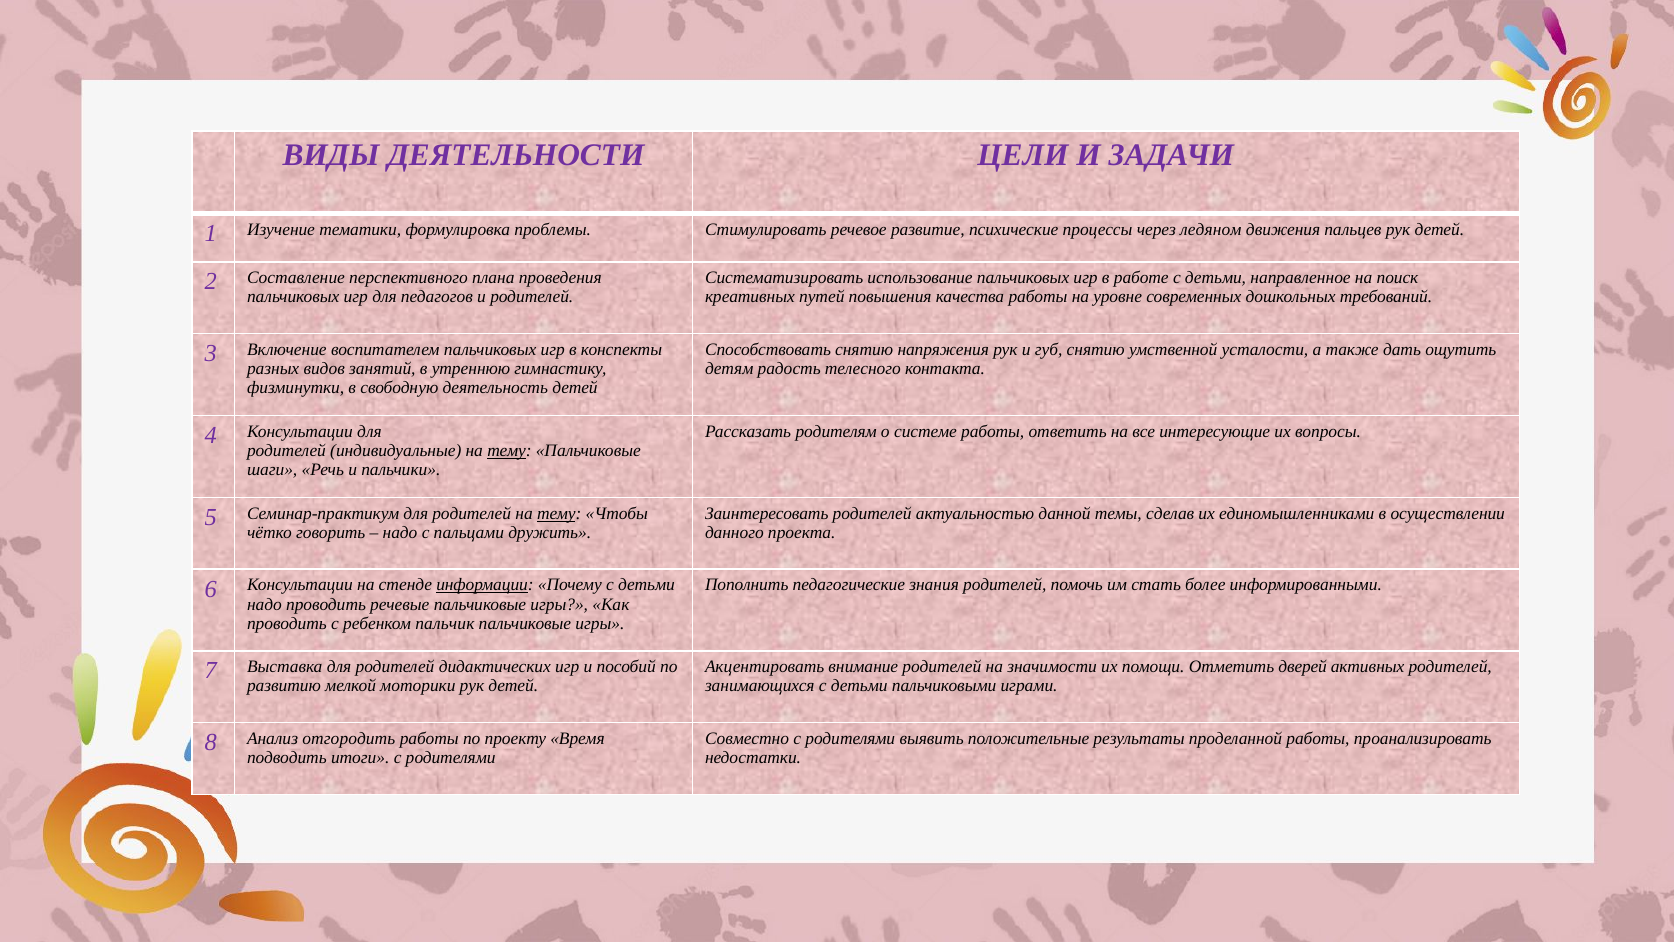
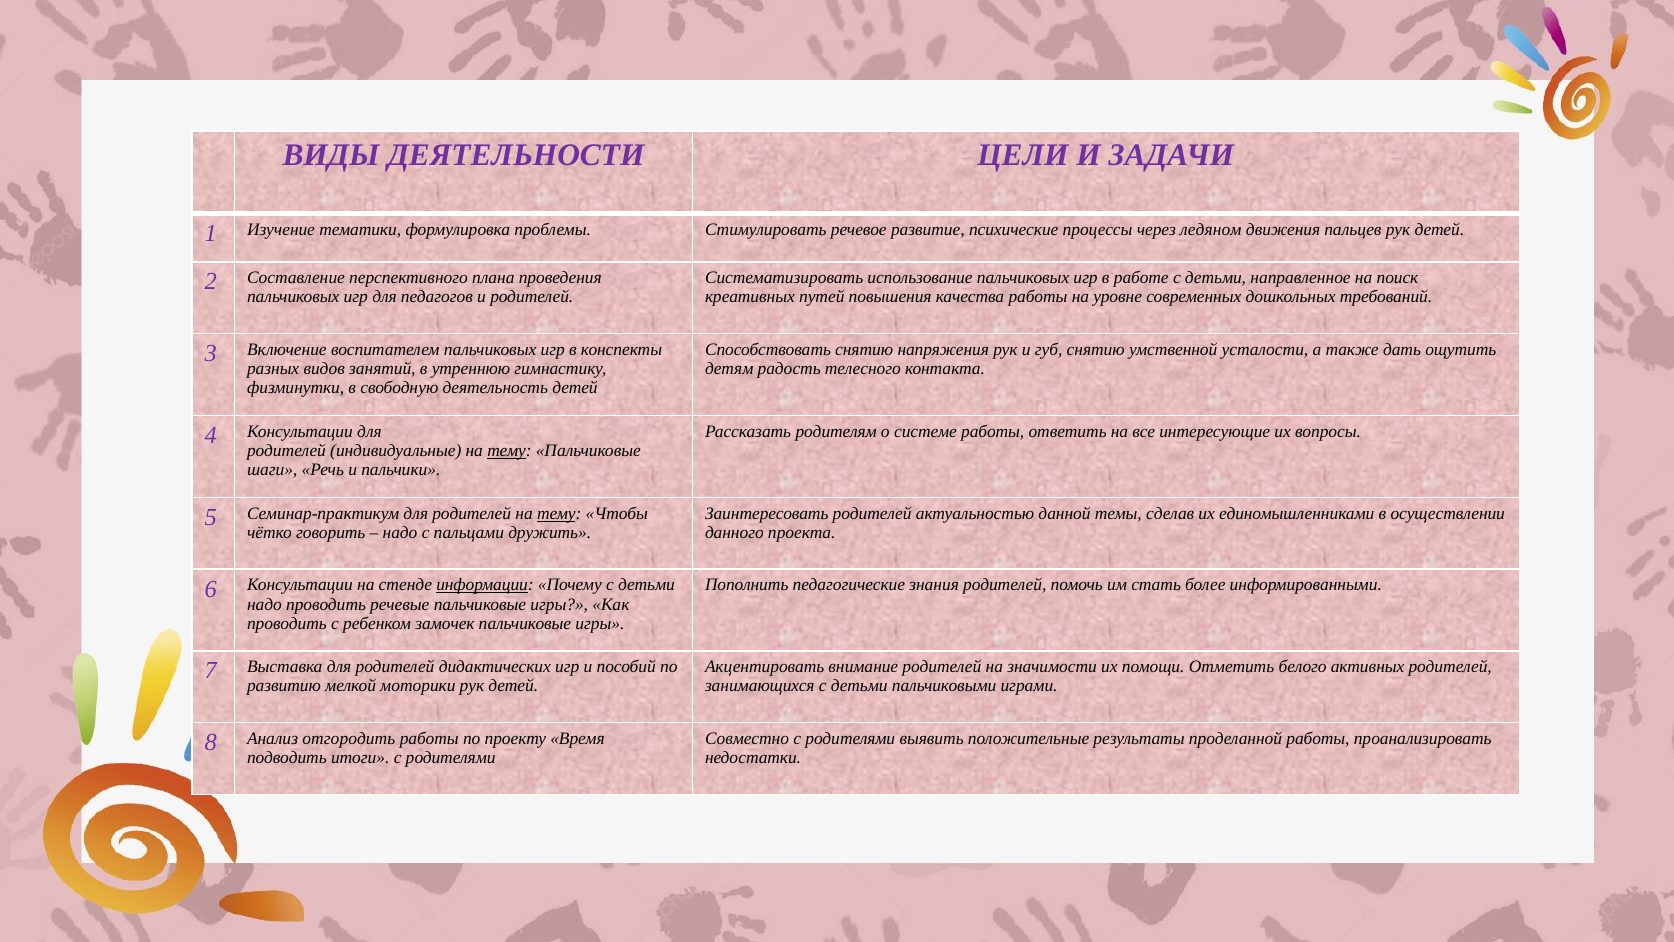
пальчик: пальчик -> замочек
дверей: дверей -> белого
